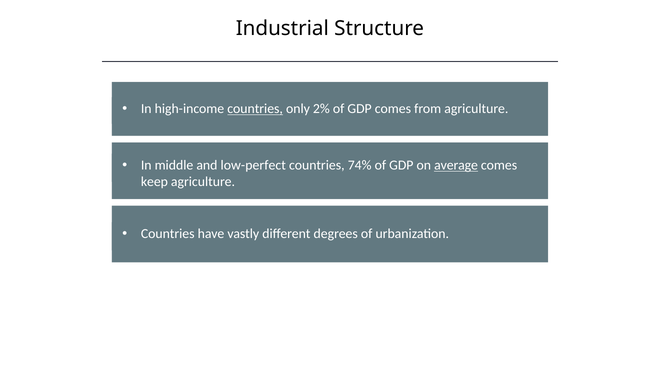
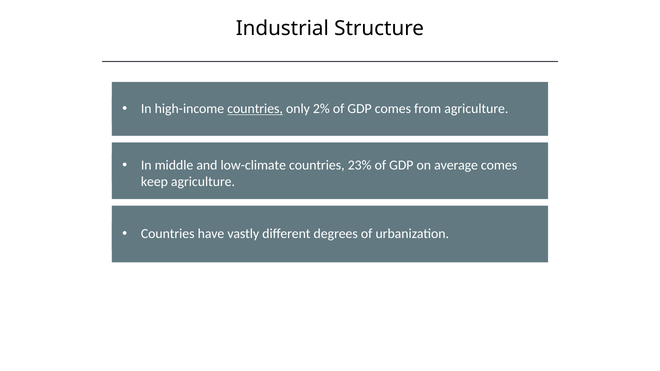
low-perfect: low-perfect -> low-climate
74%: 74% -> 23%
average underline: present -> none
